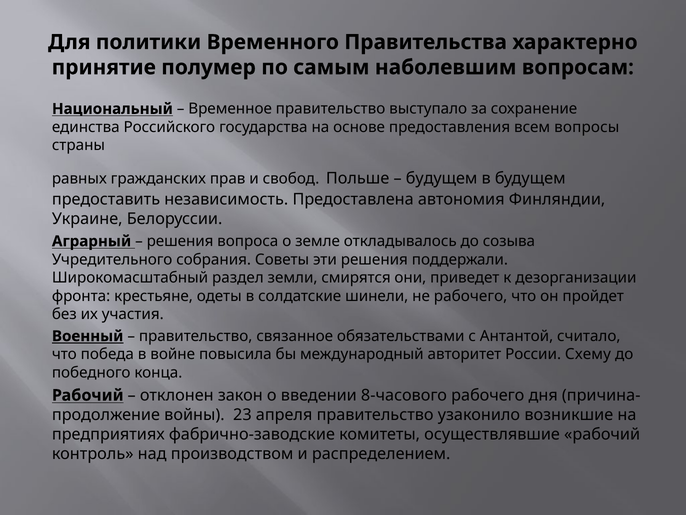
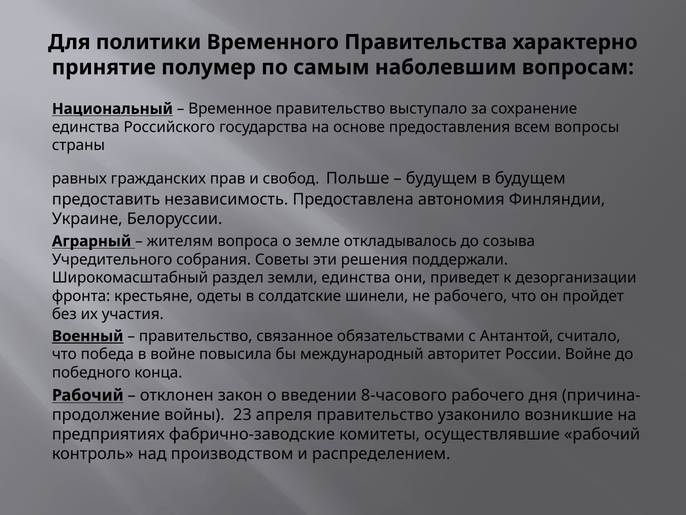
решения at (180, 241): решения -> жителям
земли смирятся: смирятся -> единства
России Схему: Схему -> Войне
